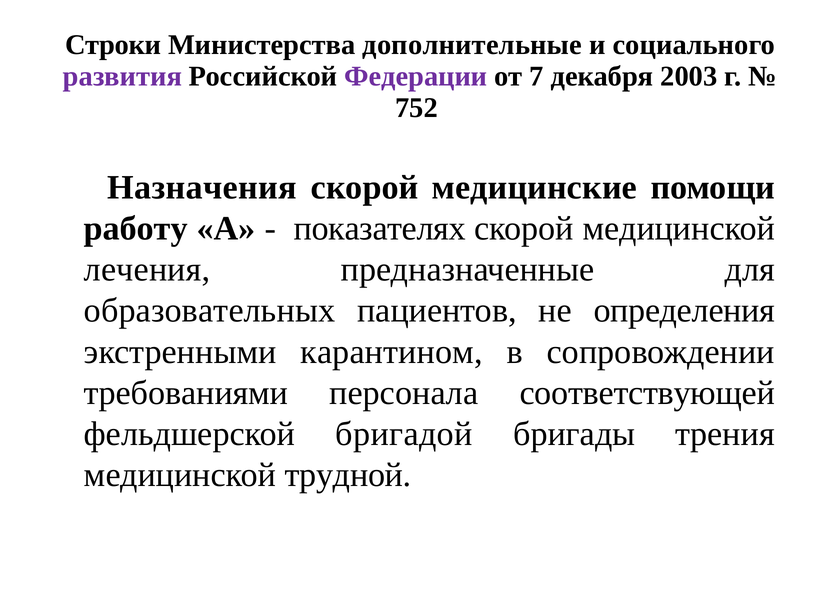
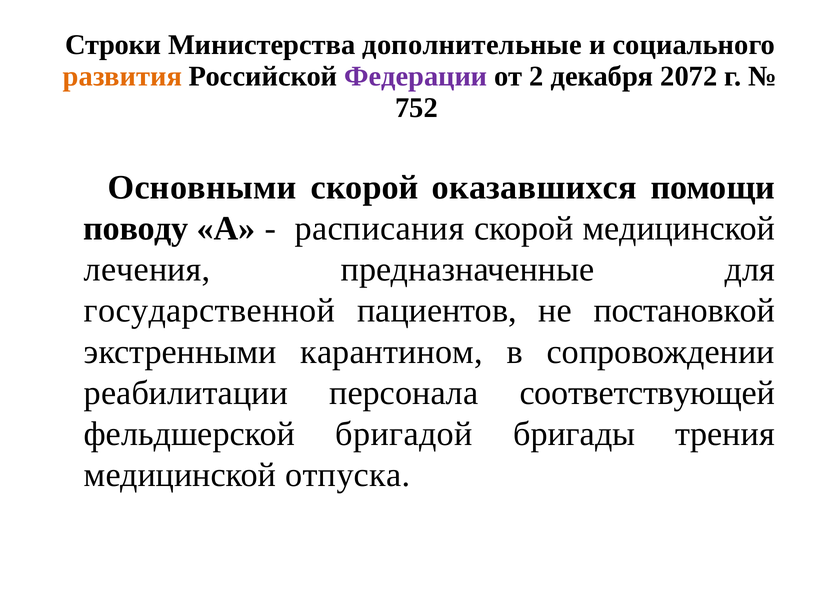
развития colour: purple -> orange
7: 7 -> 2
2003: 2003 -> 2072
Назначения: Назначения -> Основными
медицинские: медицинские -> оказавшихся
работу: работу -> поводу
показателях: показателях -> расписания
образовательных: образовательных -> государственной
определения: определения -> постановкой
требованиями: требованиями -> реабилитации
трудной: трудной -> отпуска
